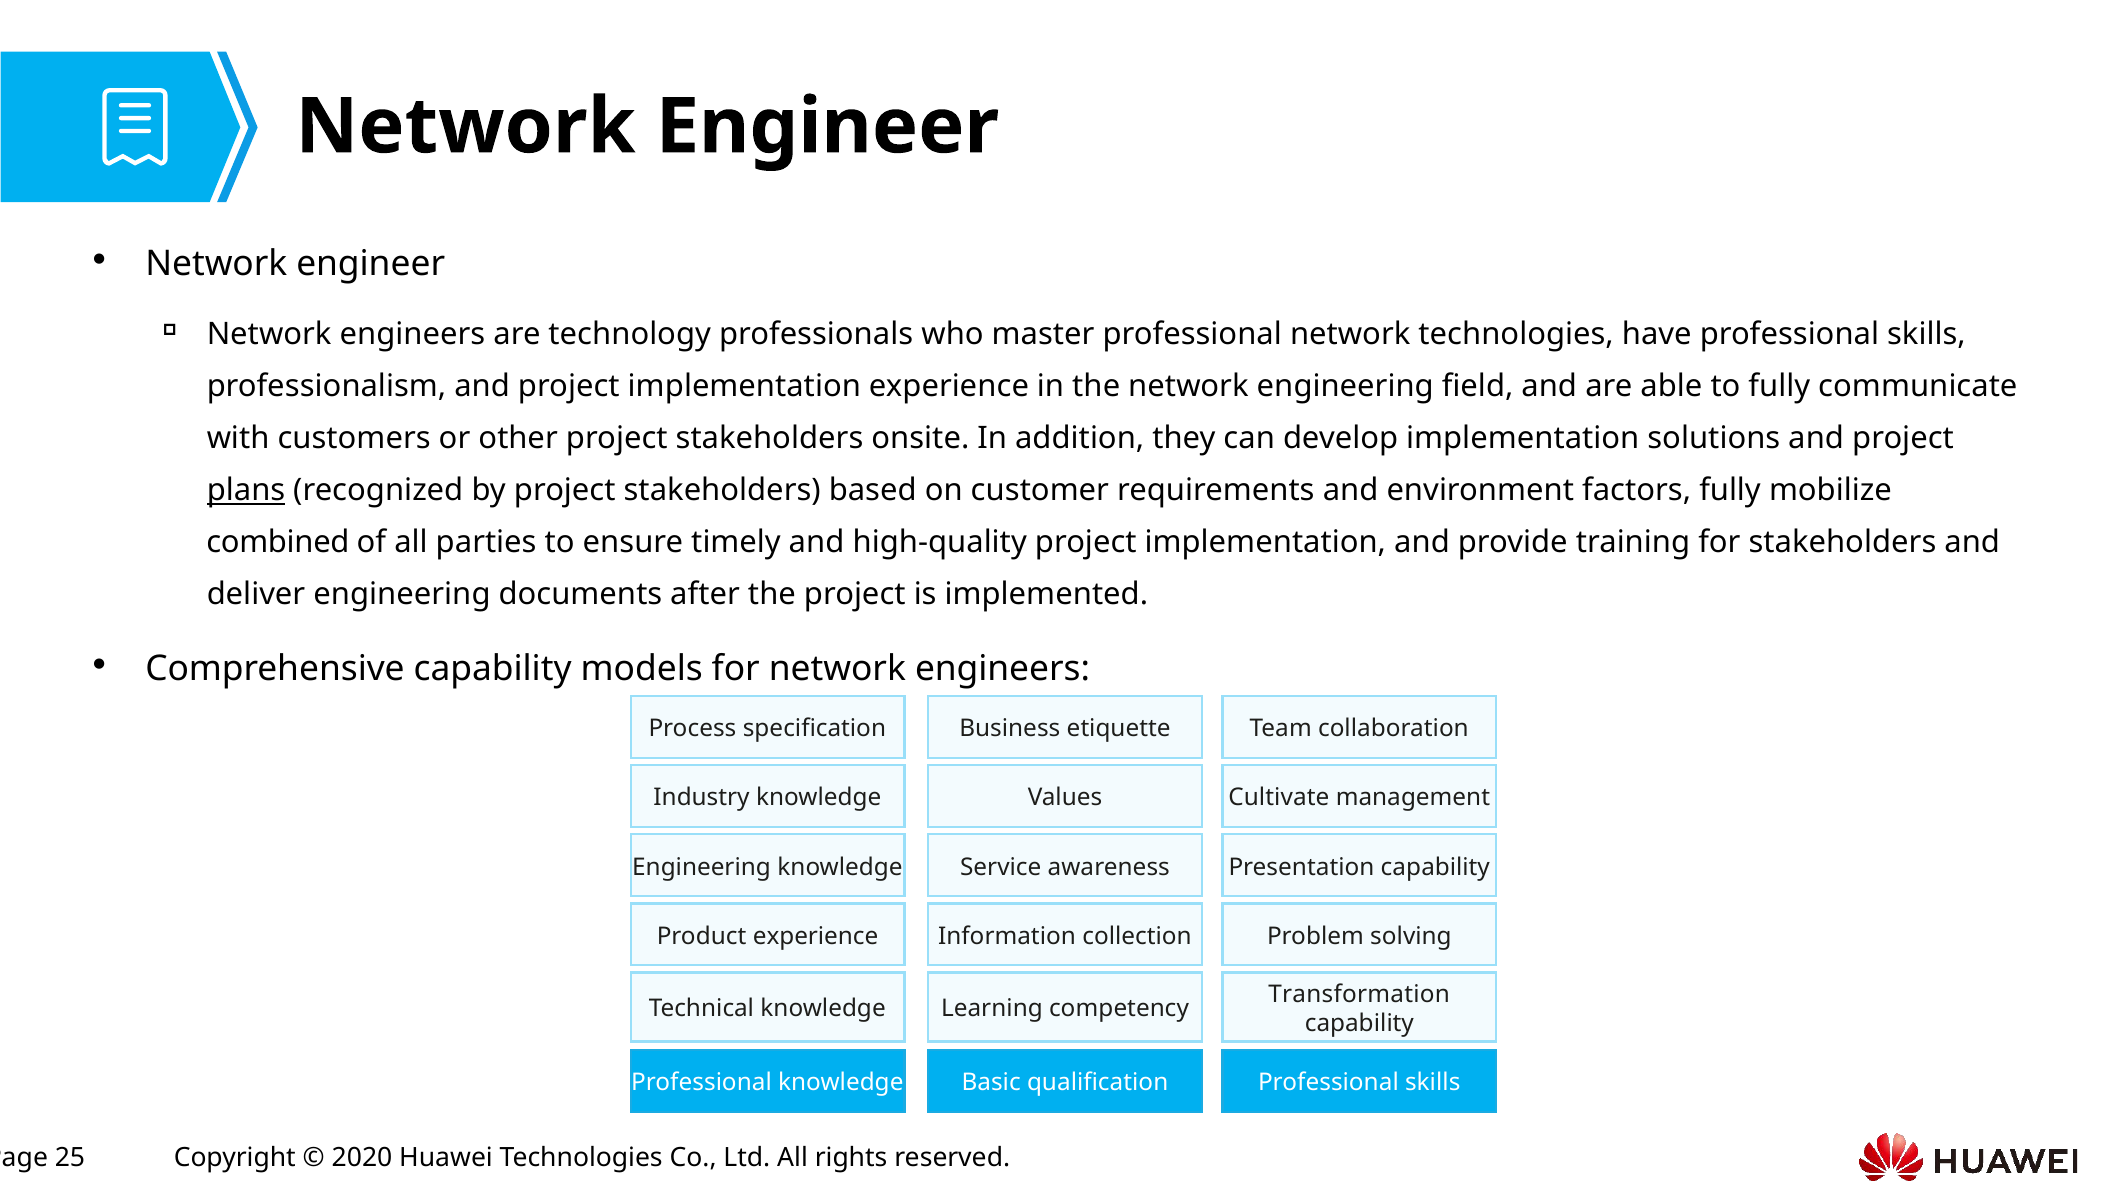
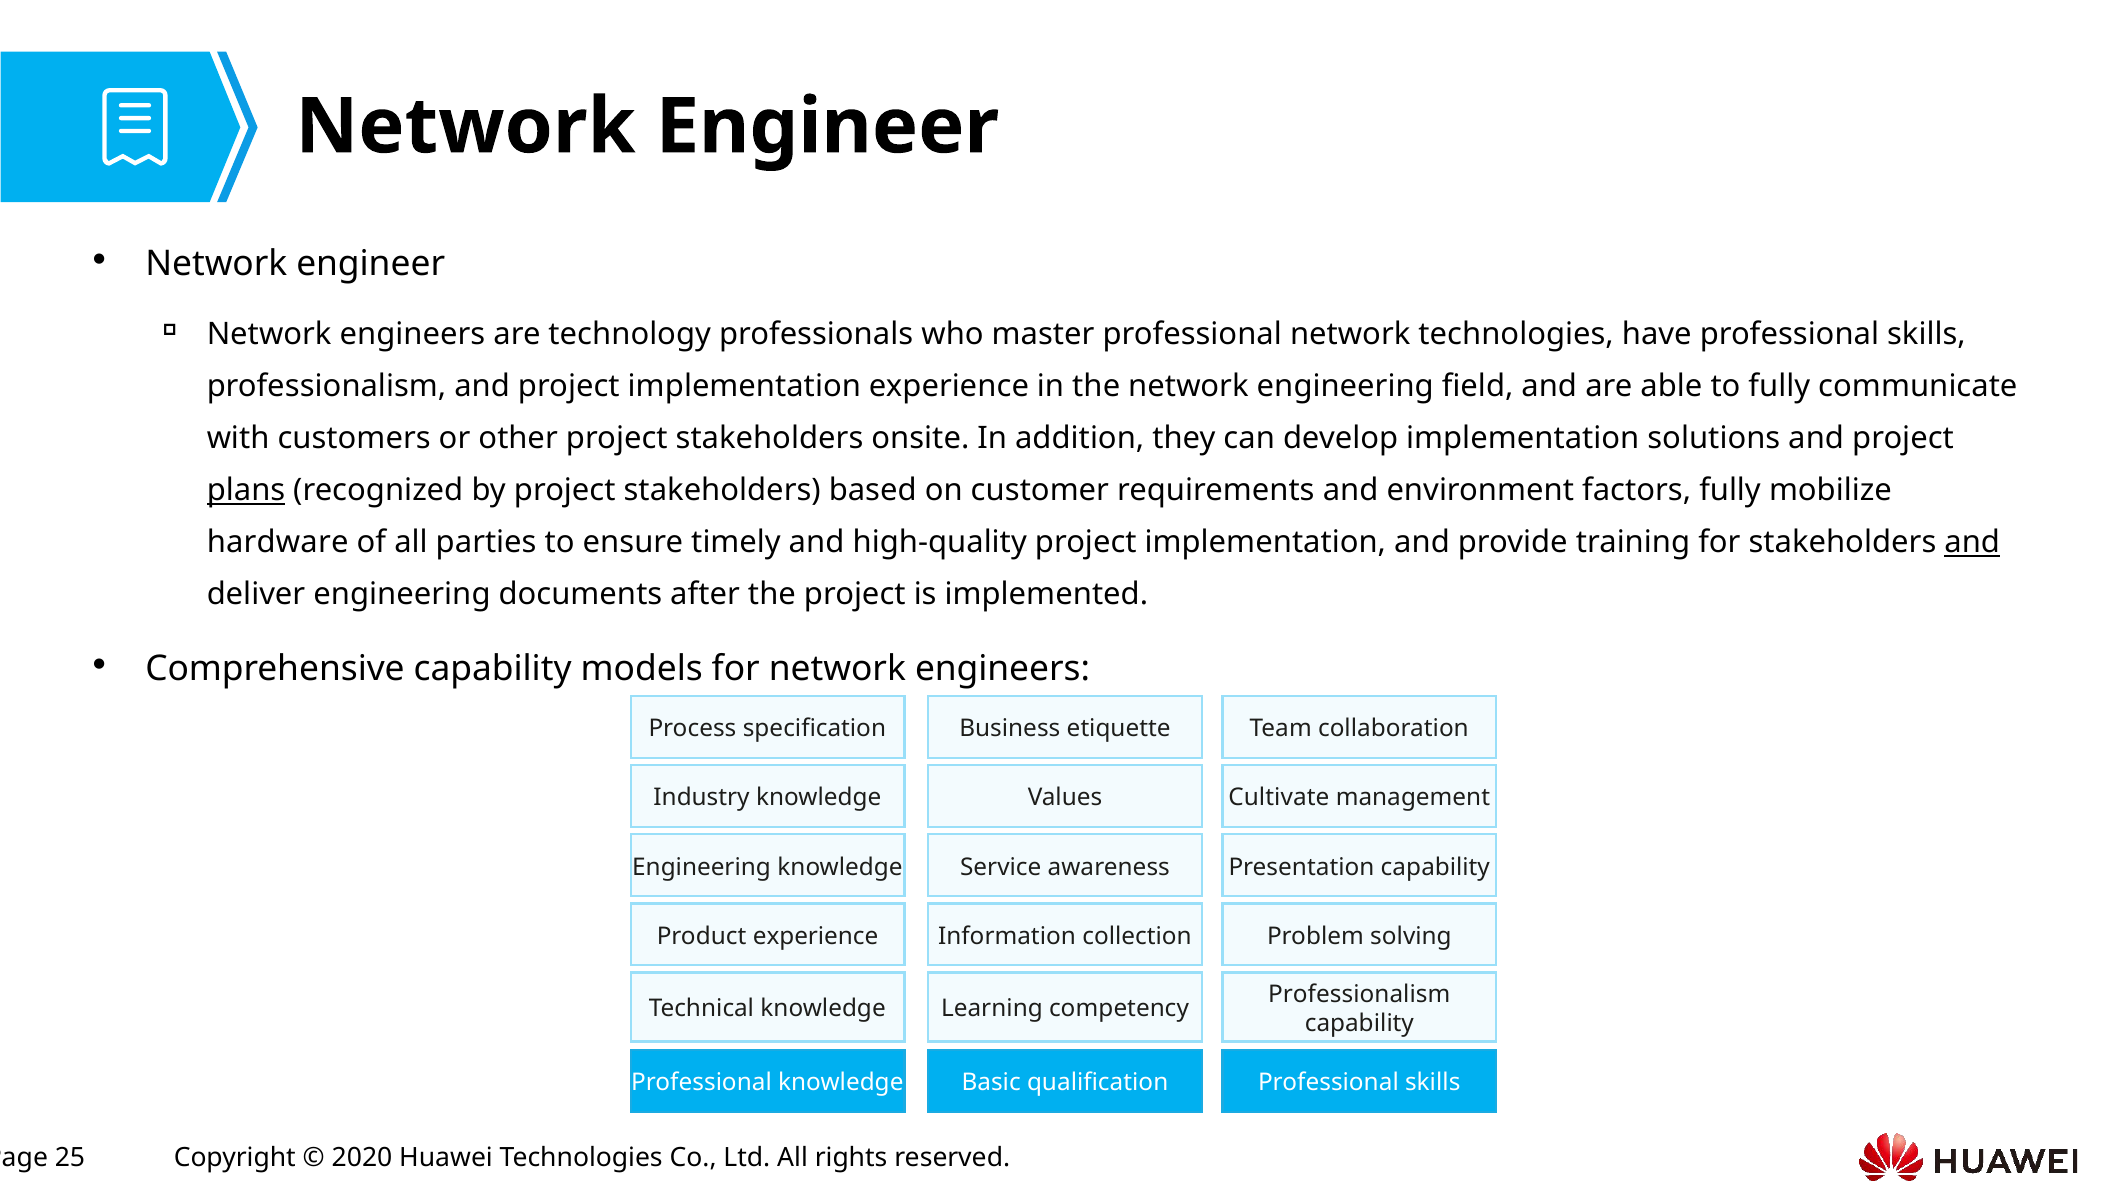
combined: combined -> hardware
and at (1972, 543) underline: none -> present
Transformation at (1359, 994): Transformation -> Professionalism
